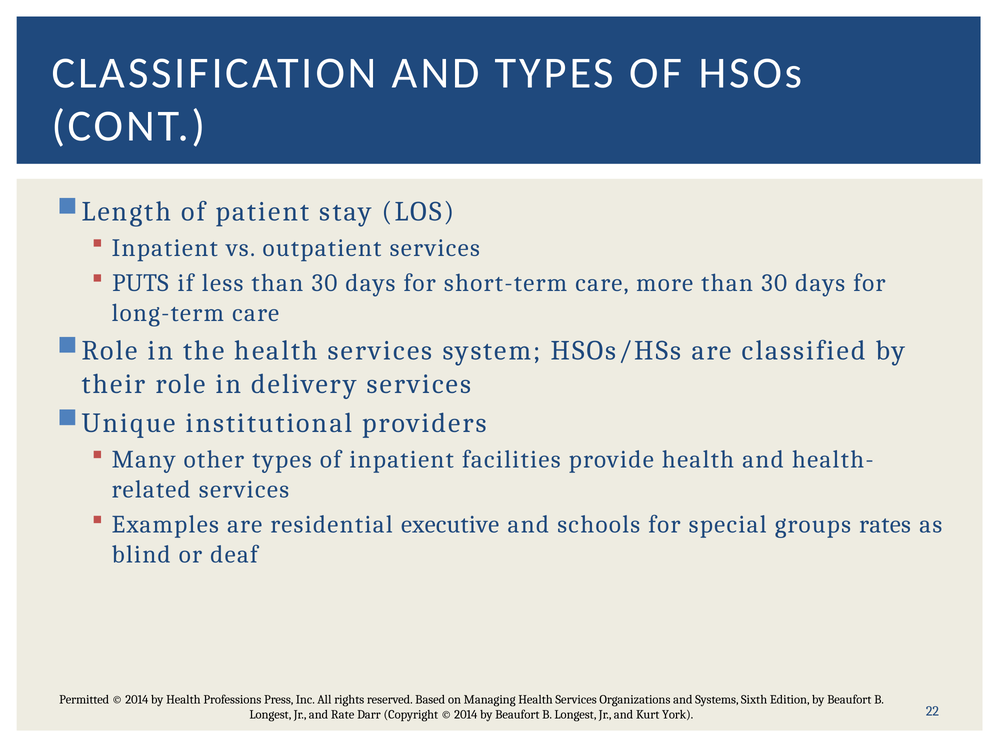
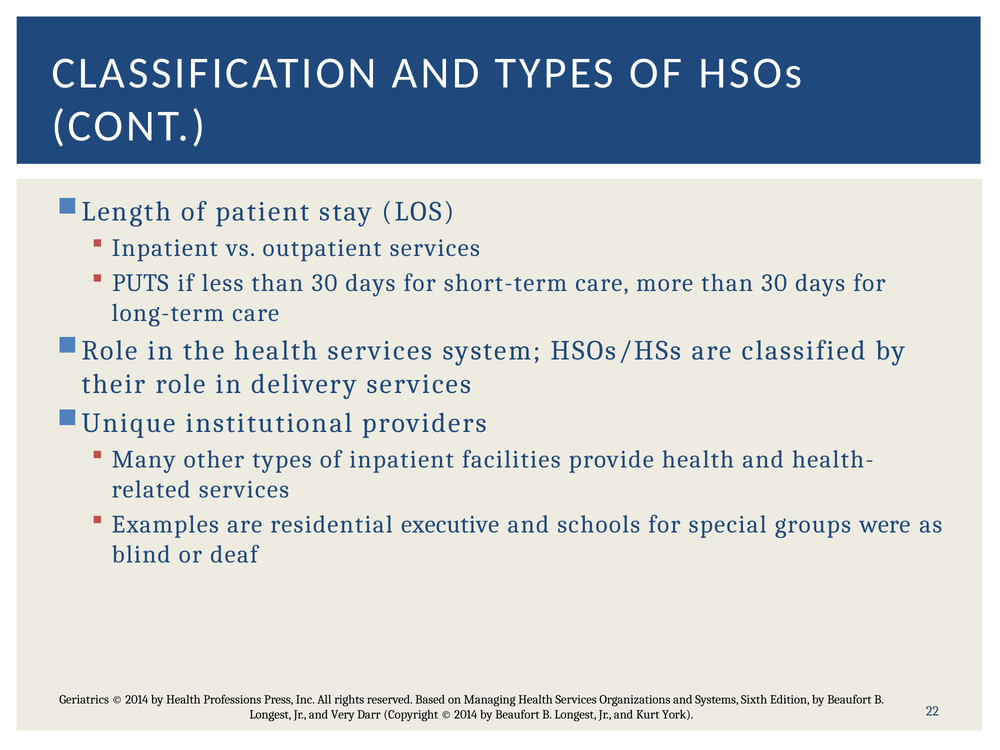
rates: rates -> were
Permitted: Permitted -> Geriatrics
Rate: Rate -> Very
